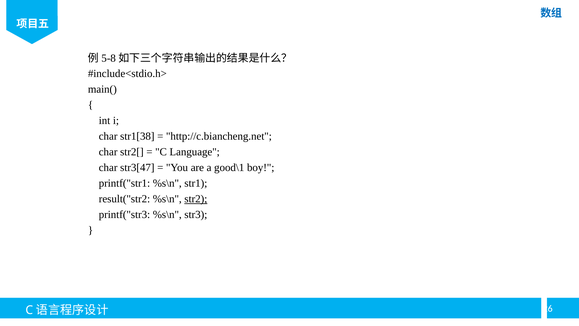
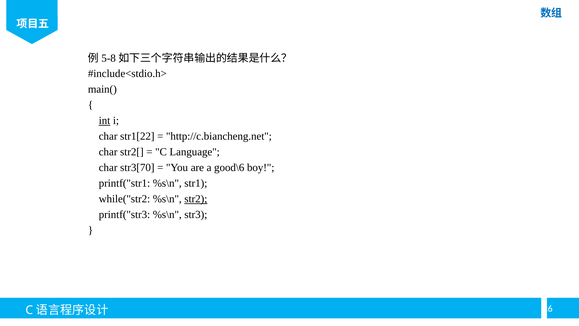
int underline: none -> present
str1[38: str1[38 -> str1[22
str3[47: str3[47 -> str3[70
good\1: good\1 -> good\6
result("str2: result("str2 -> while("str2
